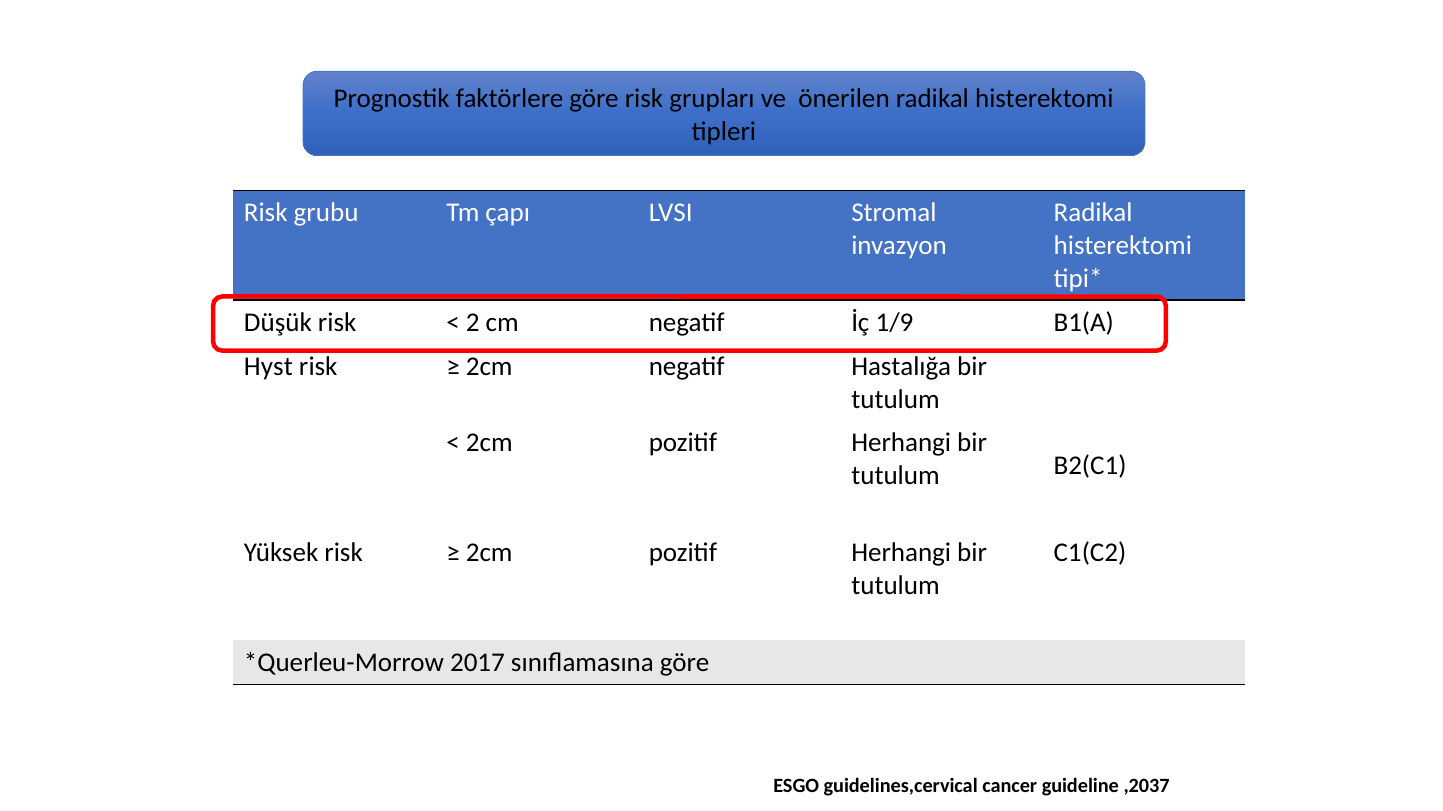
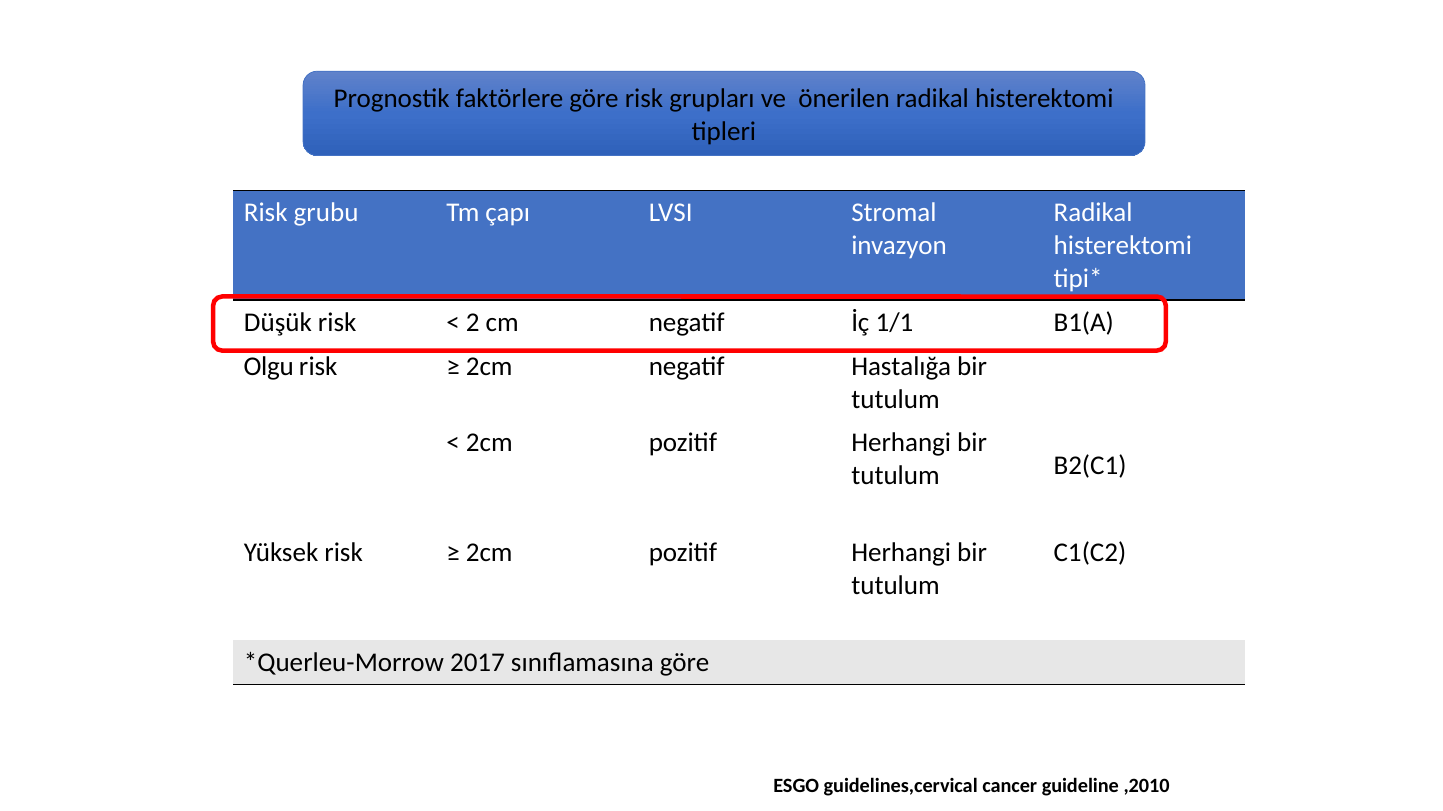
1/9: 1/9 -> 1/1
Hyst: Hyst -> Olgu
,2037: ,2037 -> ,2010
